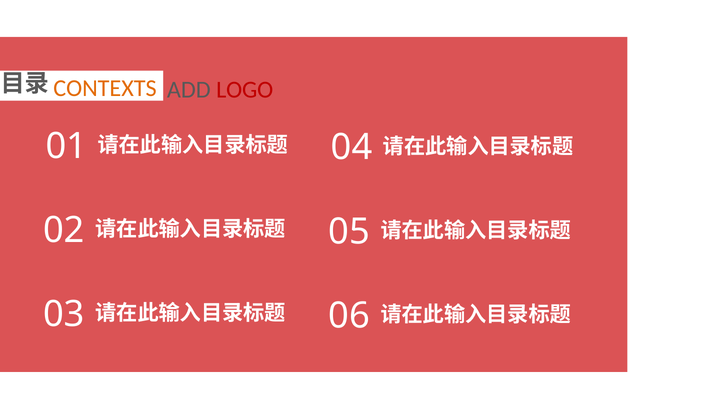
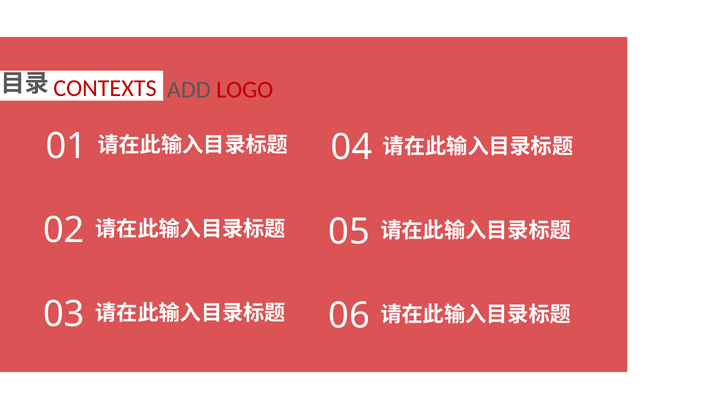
CONTEXTS colour: orange -> red
